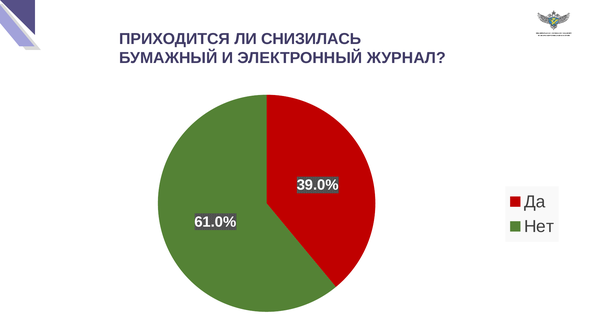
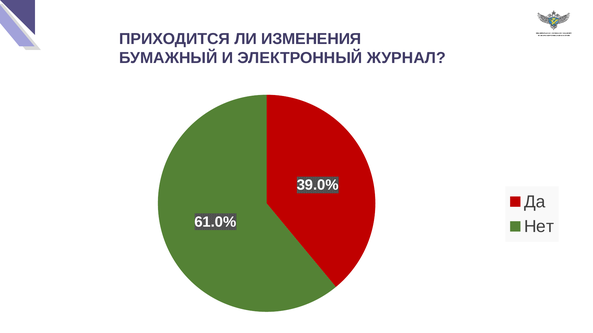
СНИЗИЛАСЬ: СНИЗИЛАСЬ -> ИЗМЕНЕНИЯ
